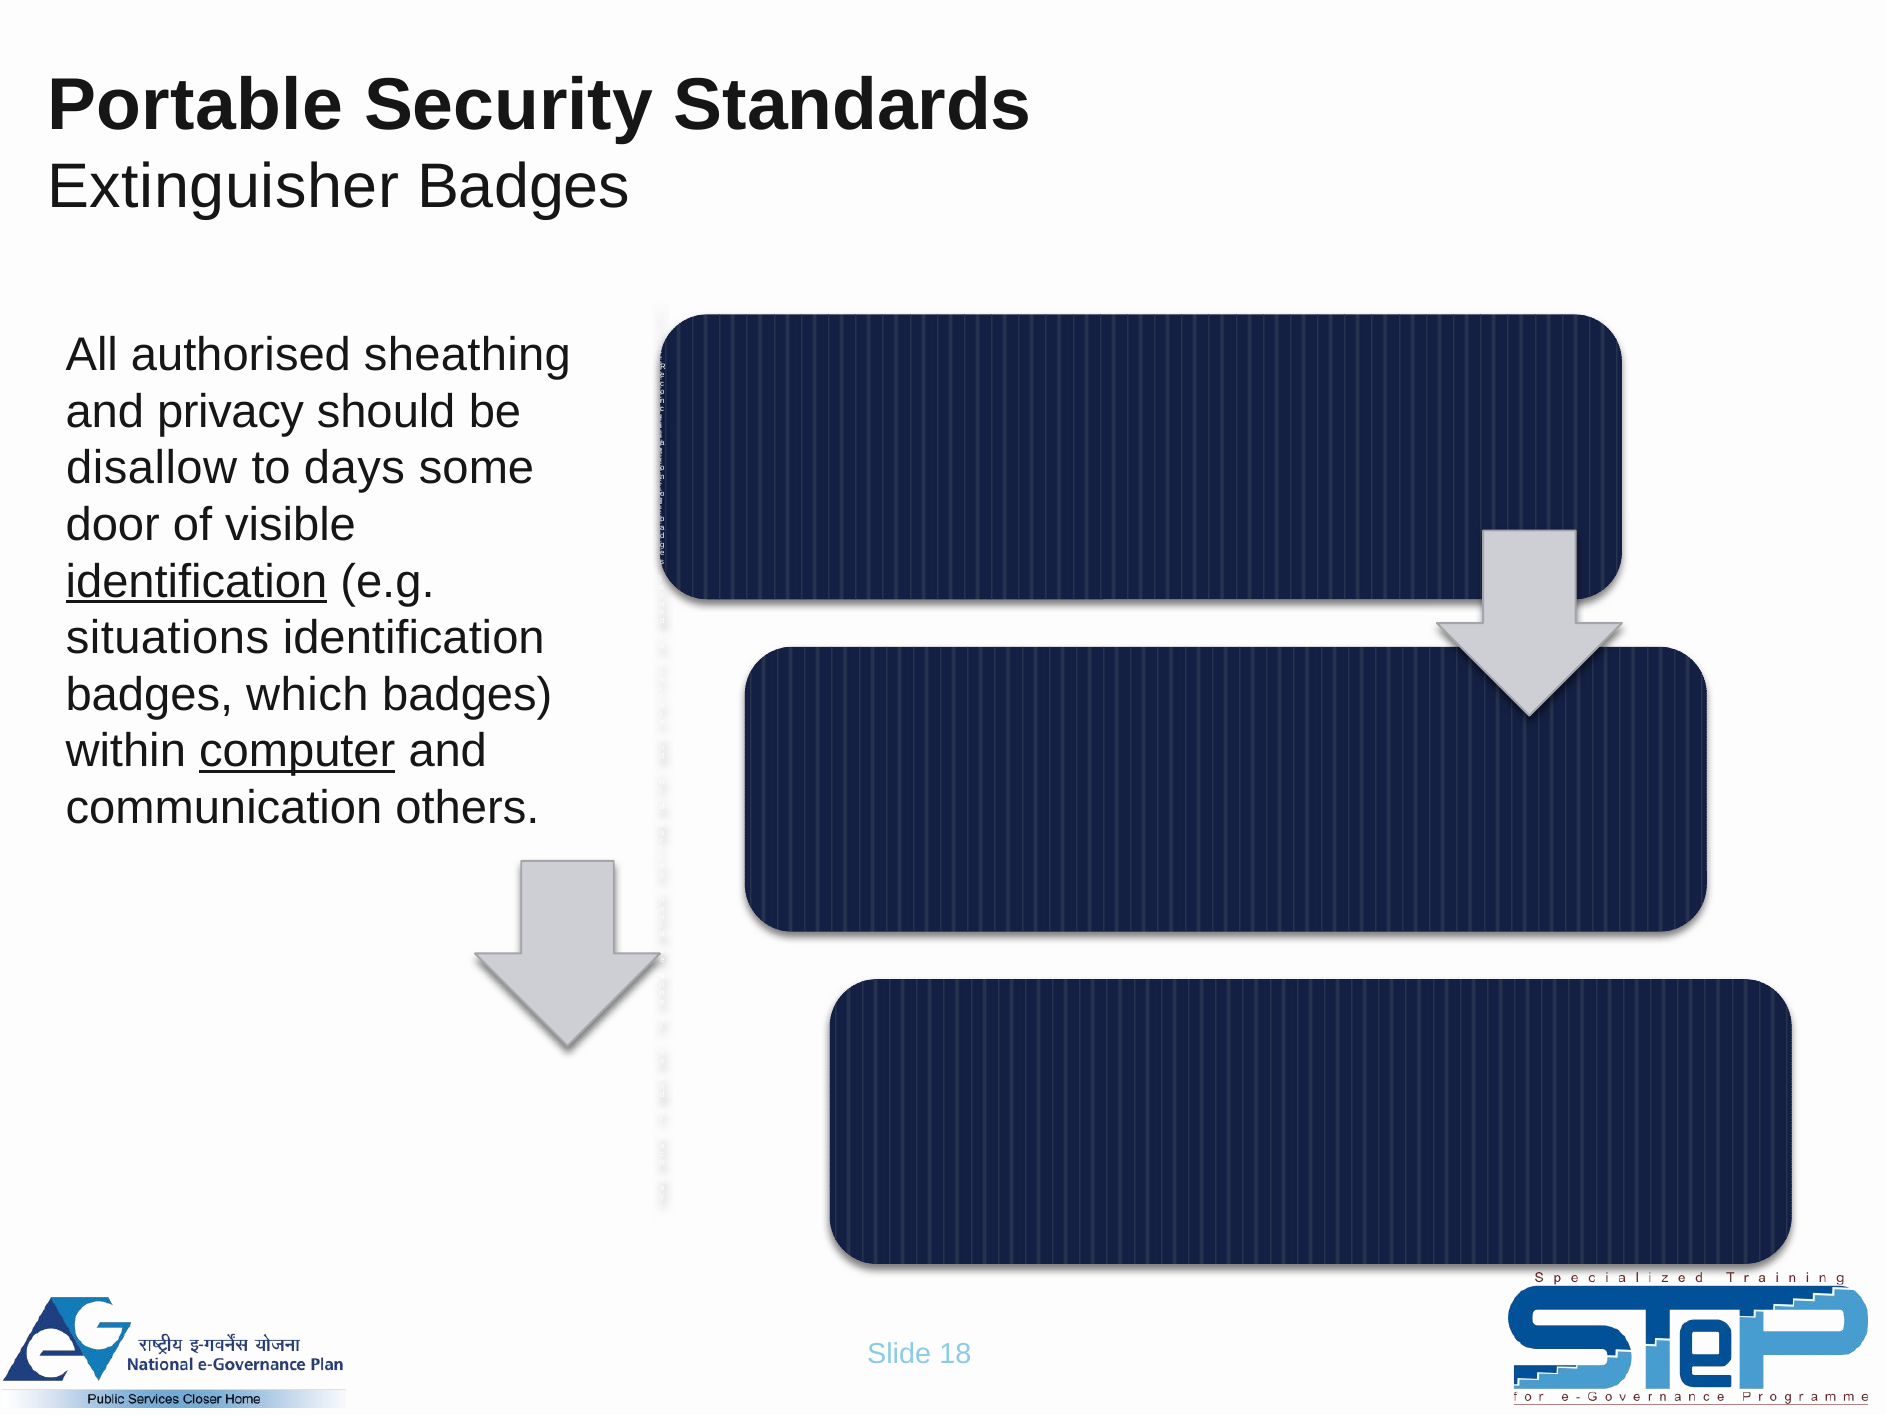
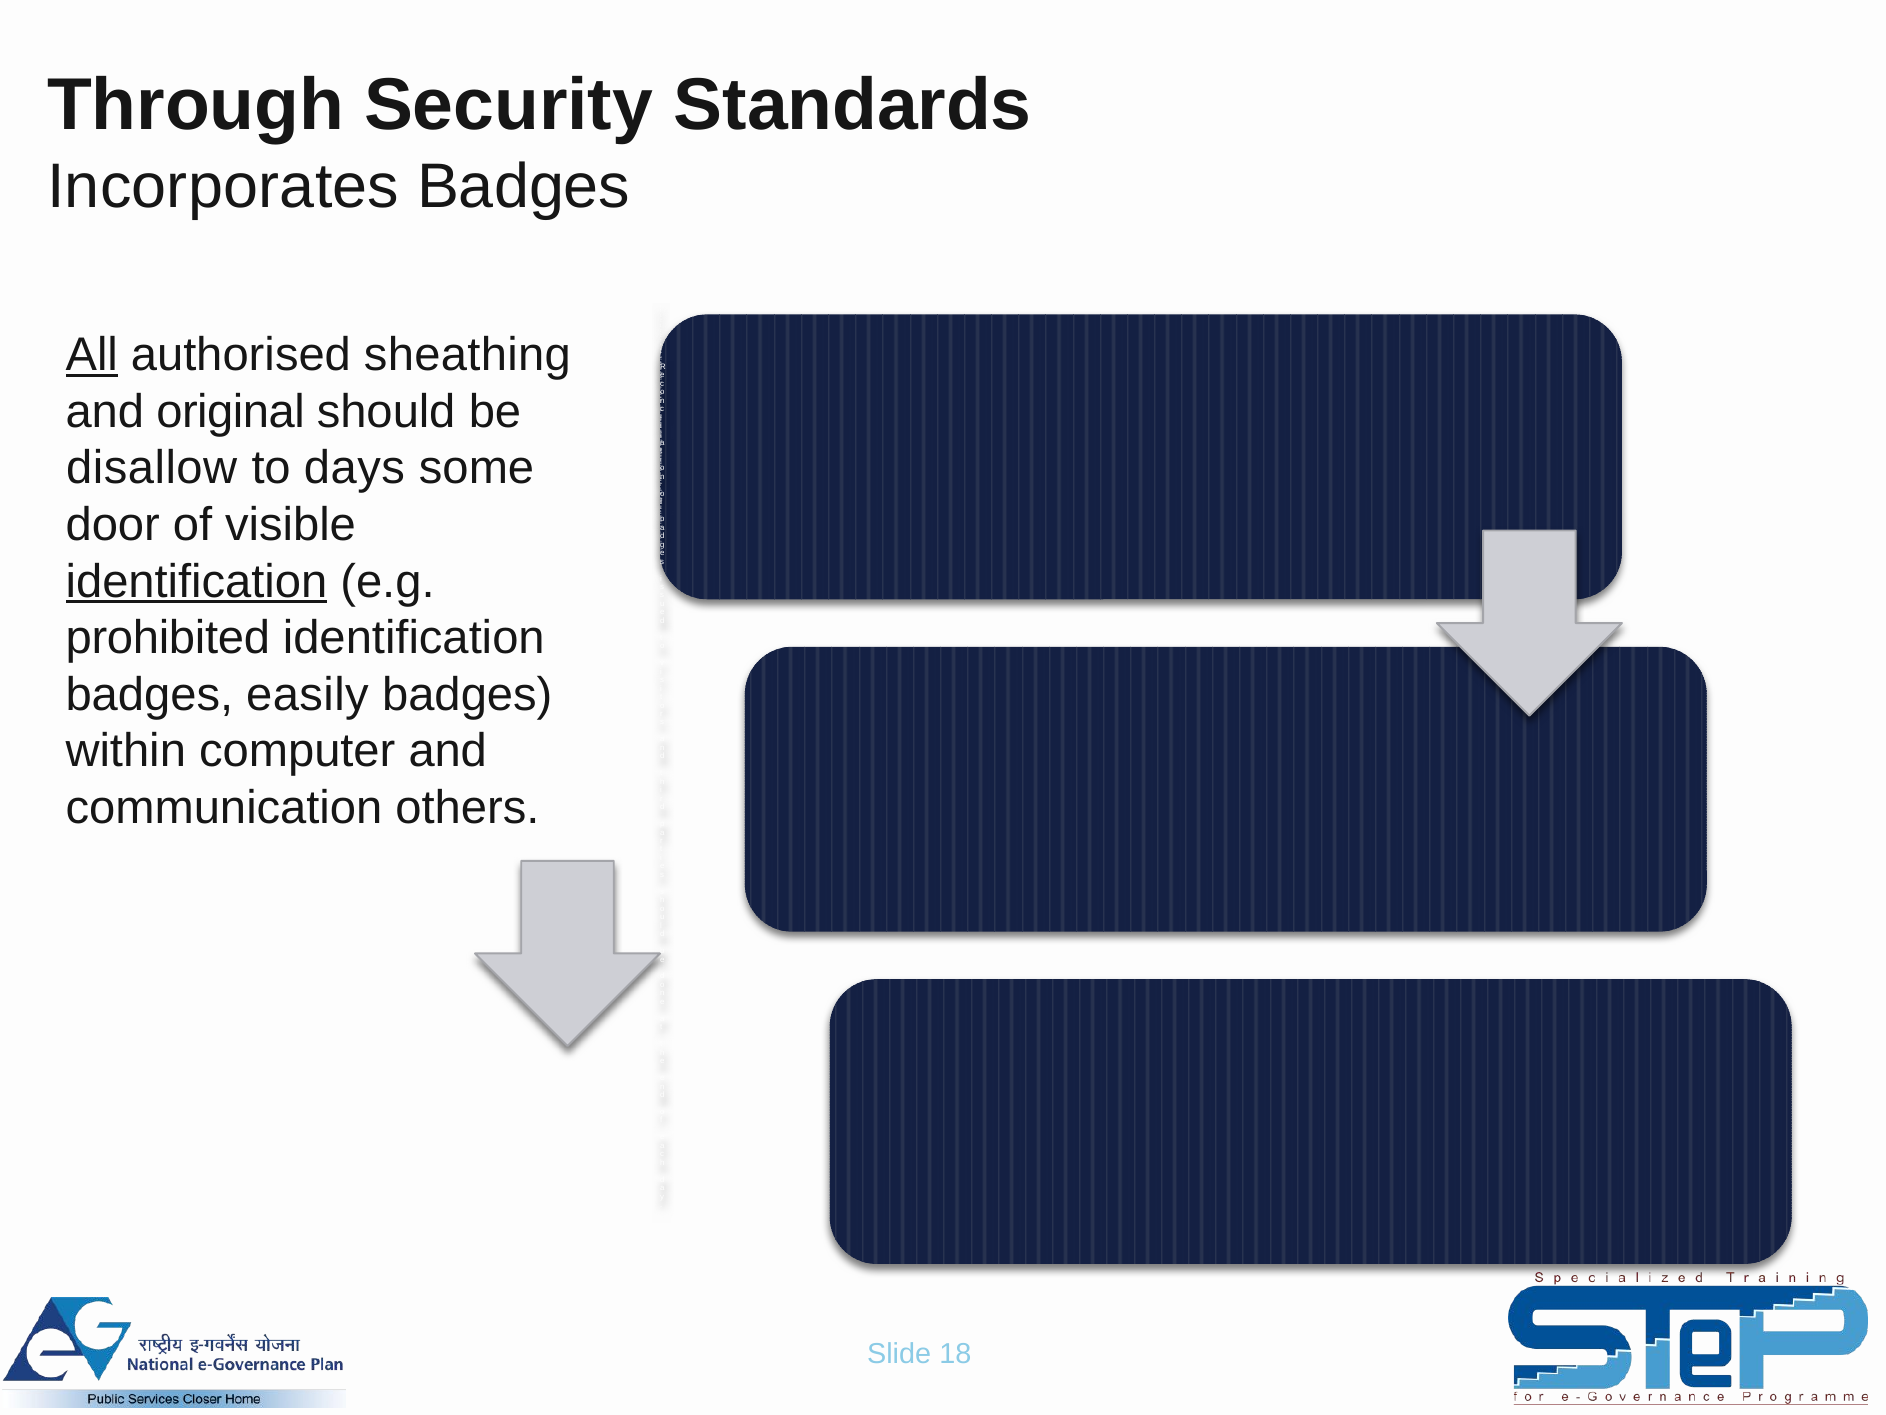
Portable: Portable -> Through
Extinguisher: Extinguisher -> Incorporates
All underline: none -> present
privacy: privacy -> original
situations: situations -> prohibited
which: which -> easily
computer underline: present -> none
